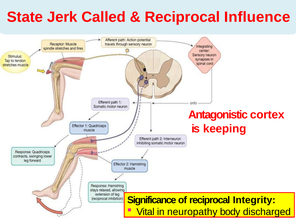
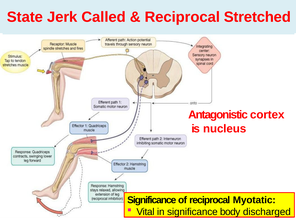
Influence: Influence -> Stretched
keeping: keeping -> nucleus
Integrity: Integrity -> Myotatic
in neuropathy: neuropathy -> significance
